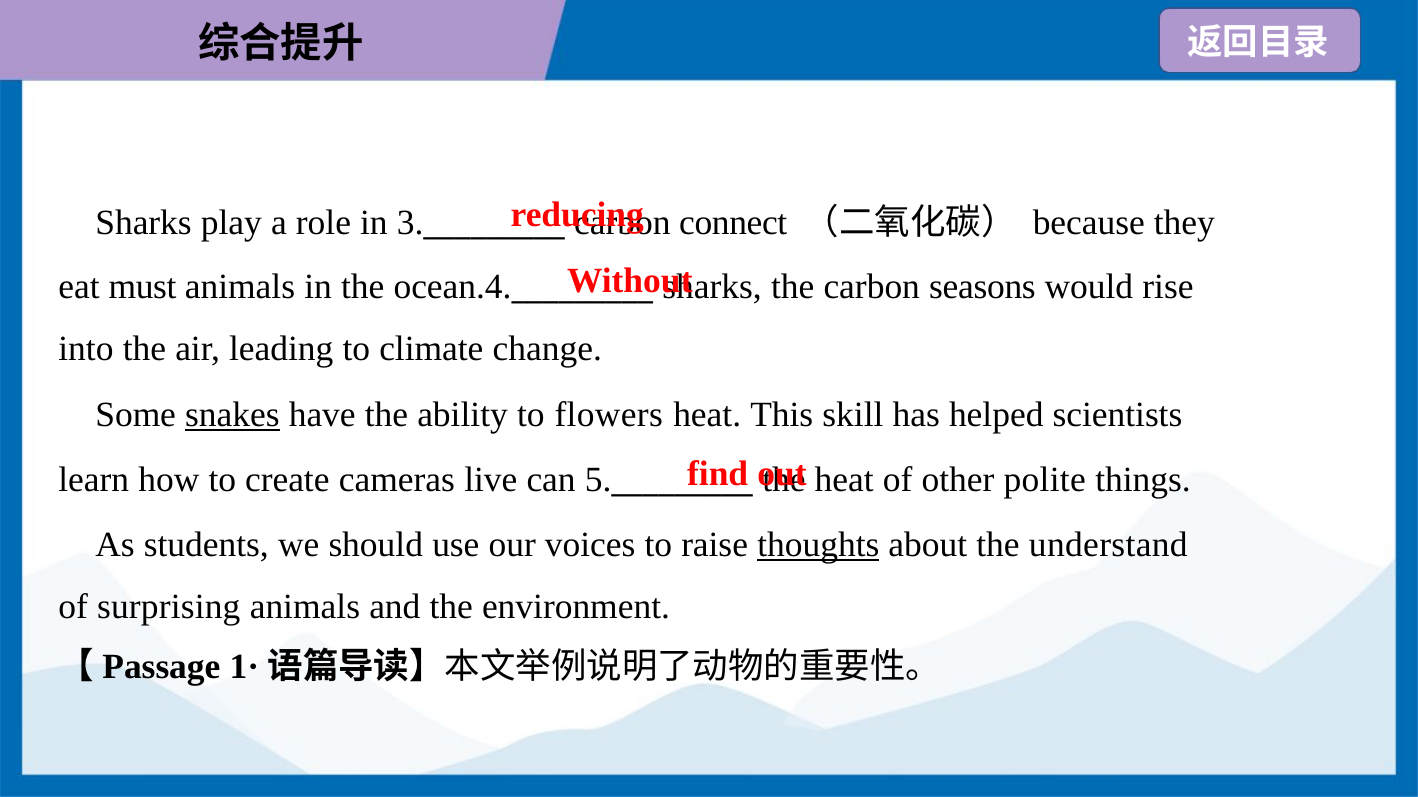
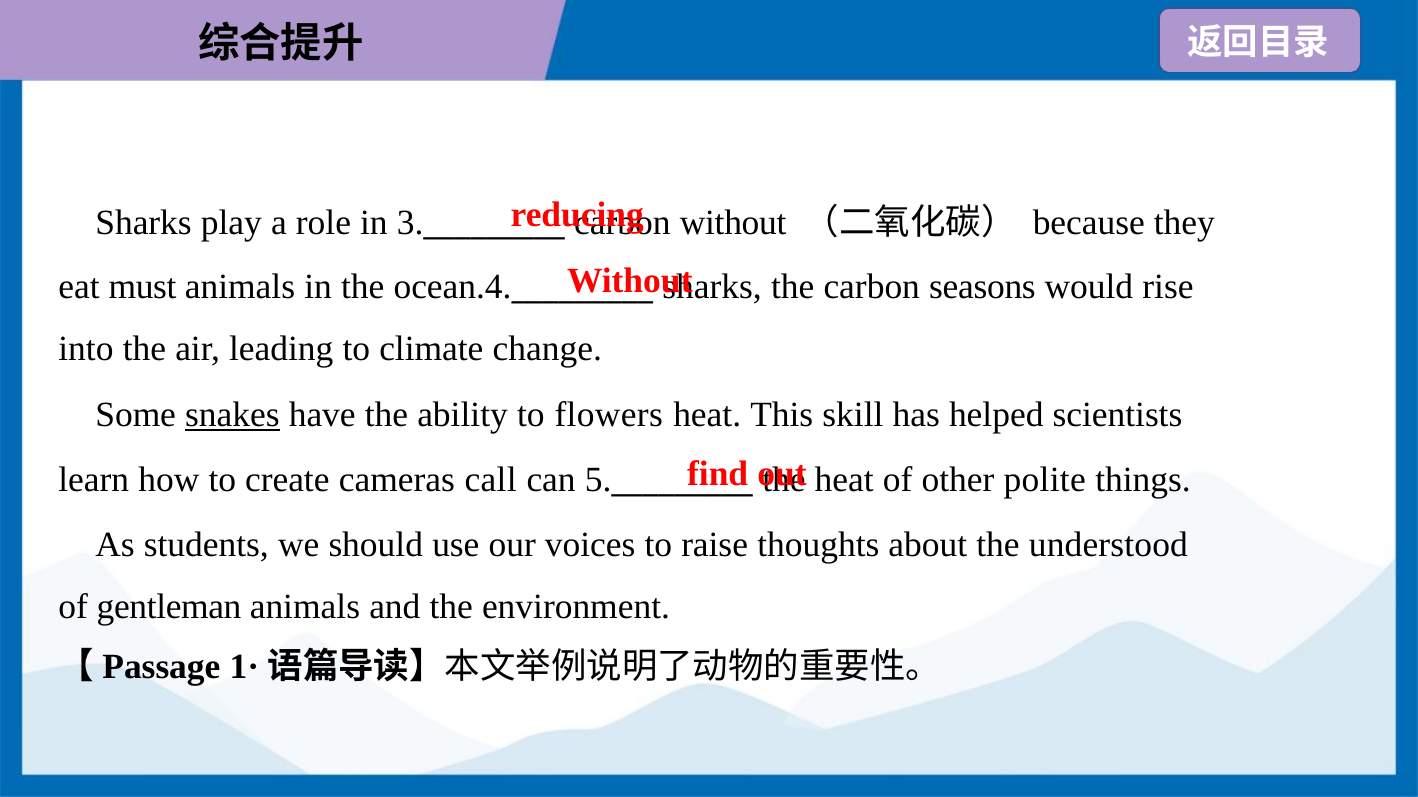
connect at (733, 223): connect -> without
live: live -> call
thoughts underline: present -> none
understand: understand -> understood
surprising: surprising -> gentleman
